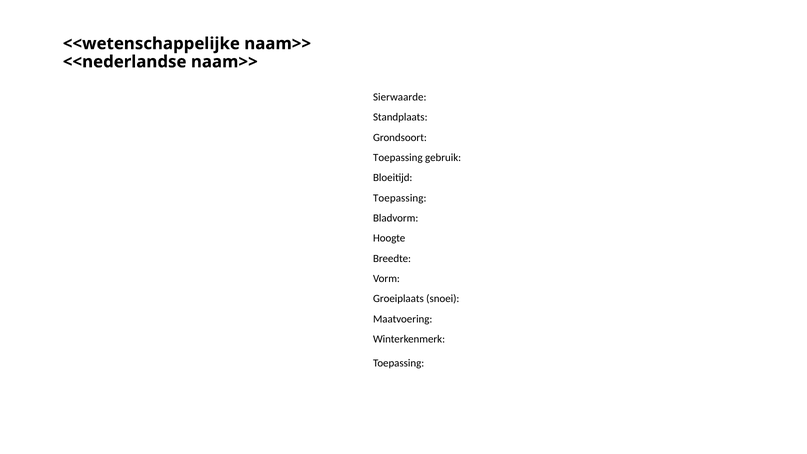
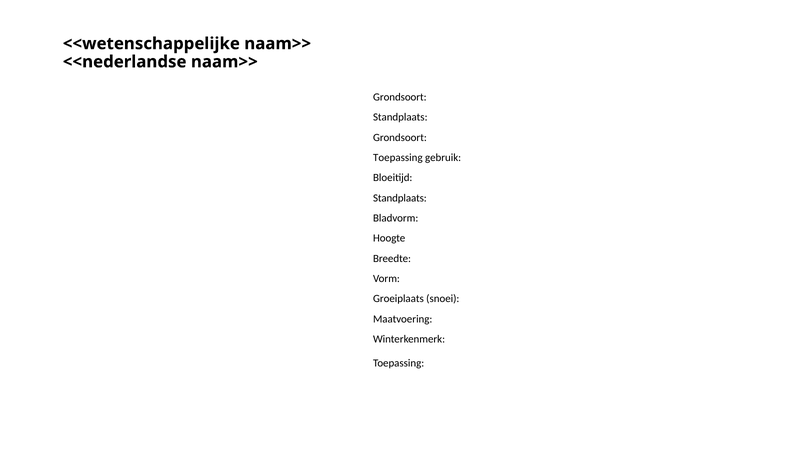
Sierwaarde at (400, 97): Sierwaarde -> Grondsoort
Toepassing at (400, 198): Toepassing -> Standplaats
